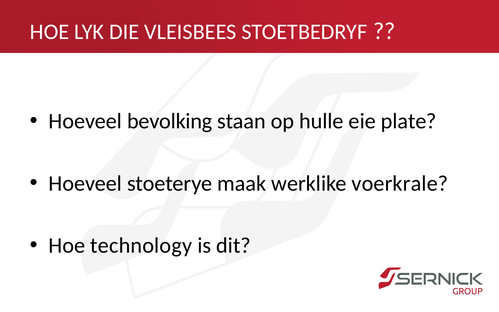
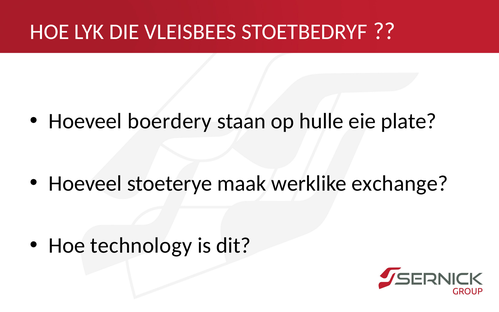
bevolking: bevolking -> boerdery
voerkrale: voerkrale -> exchange
